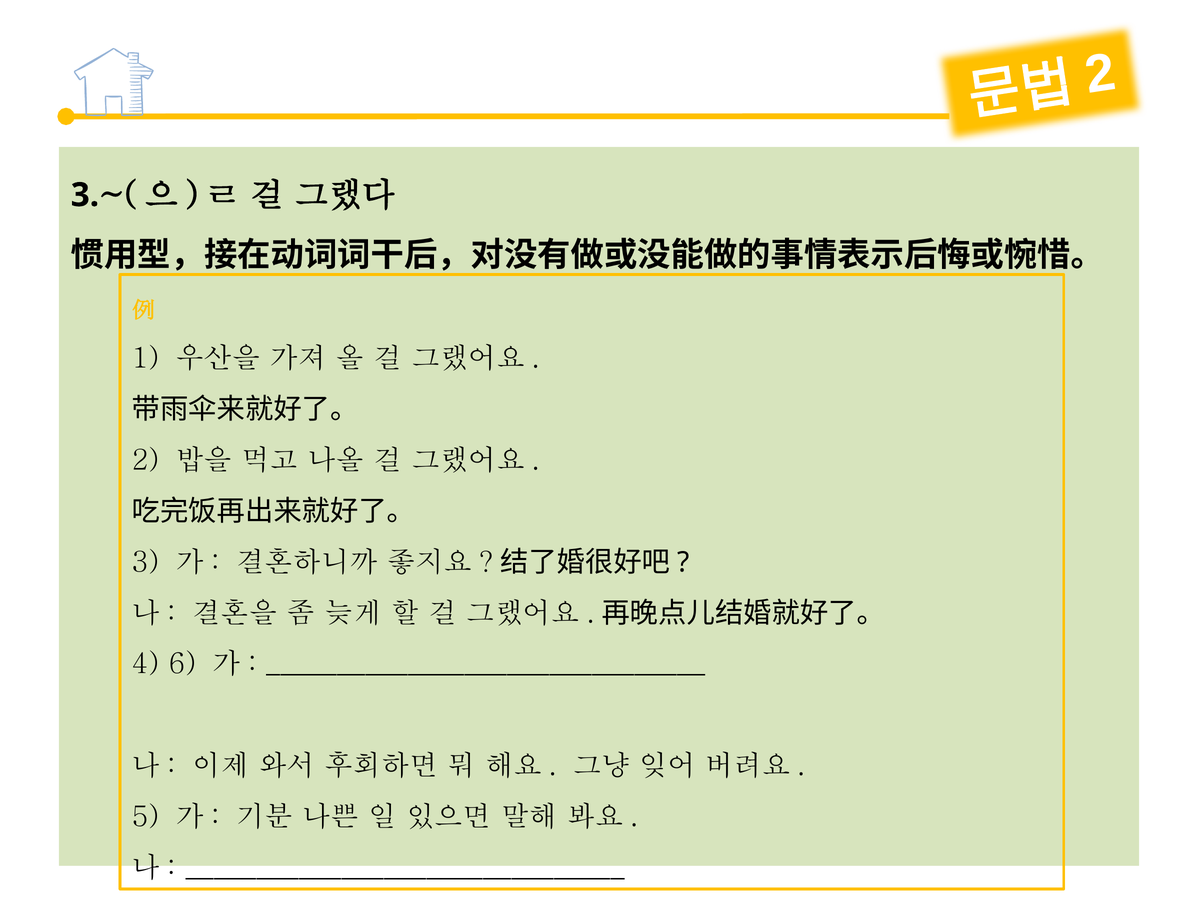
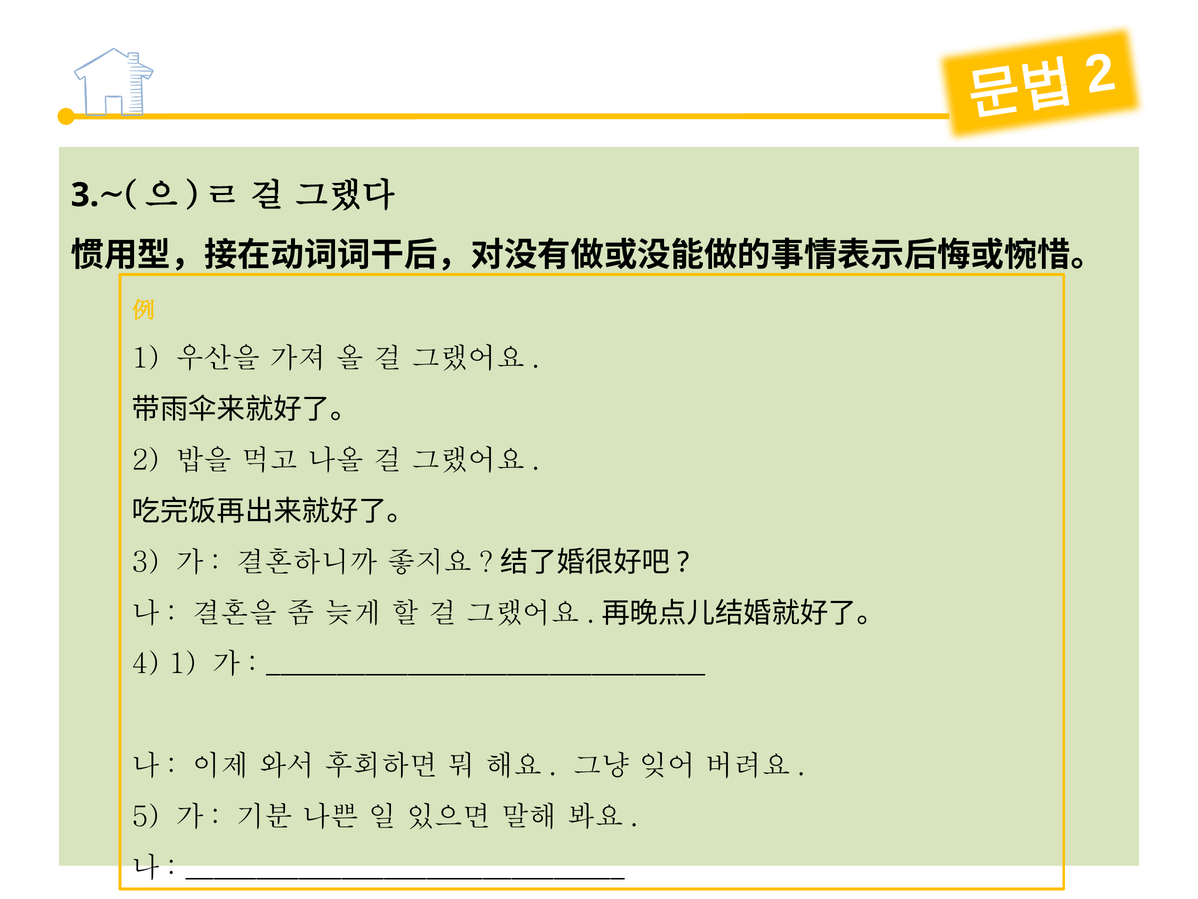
4 6: 6 -> 1
